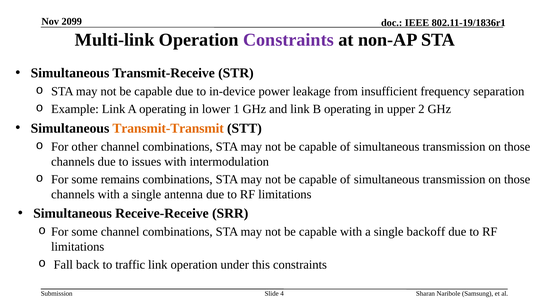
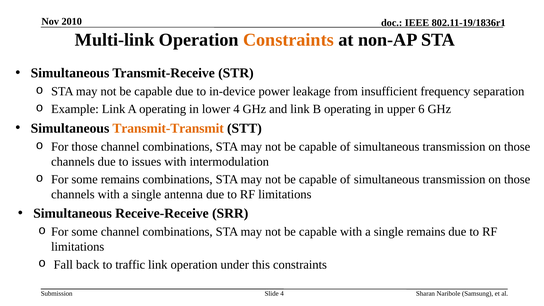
2099: 2099 -> 2010
Constraints at (288, 40) colour: purple -> orange
lower 1: 1 -> 4
2: 2 -> 6
For other: other -> those
single backoff: backoff -> remains
